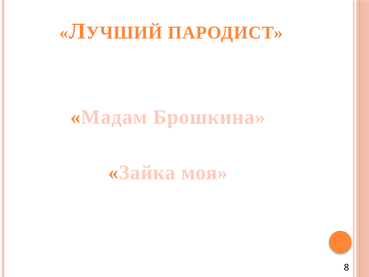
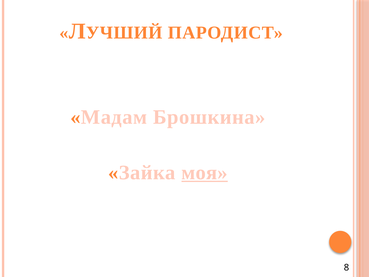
моя underline: none -> present
